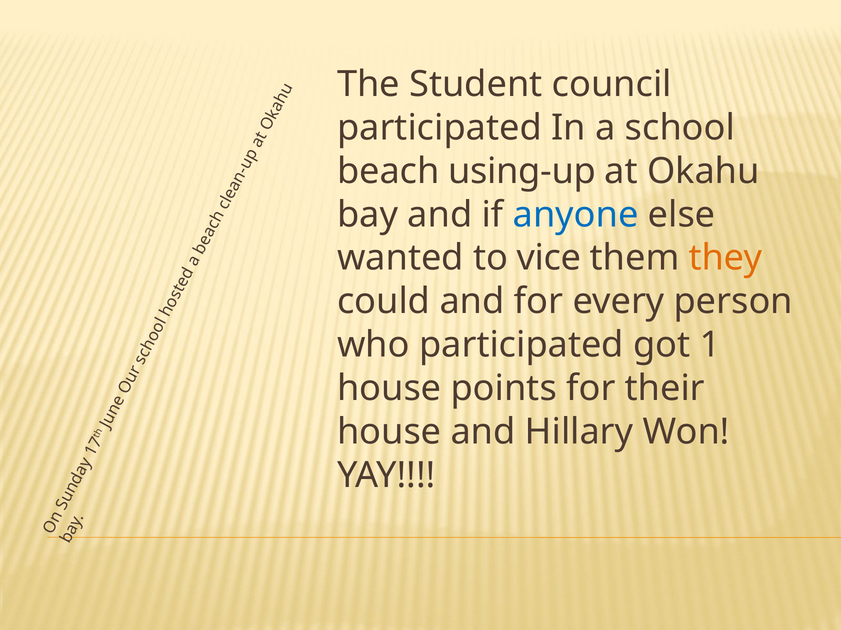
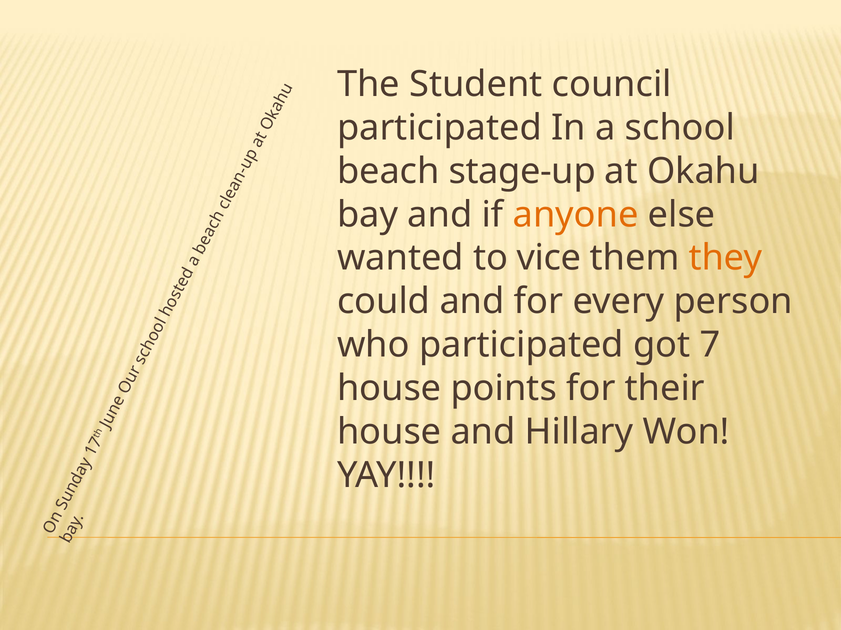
using-up: using-up -> stage-up
anyone colour: blue -> orange
got 1: 1 -> 7
